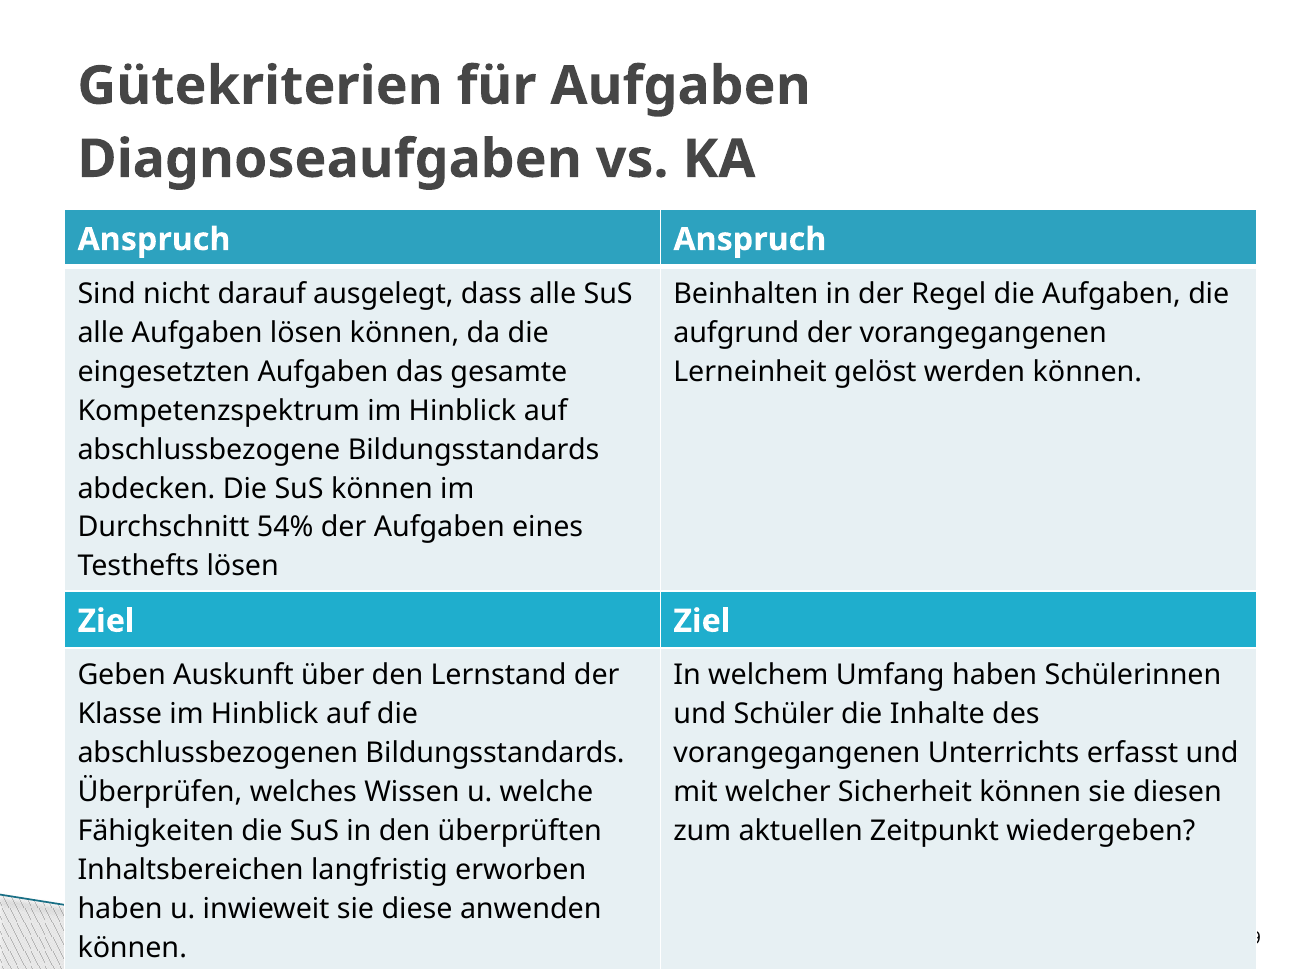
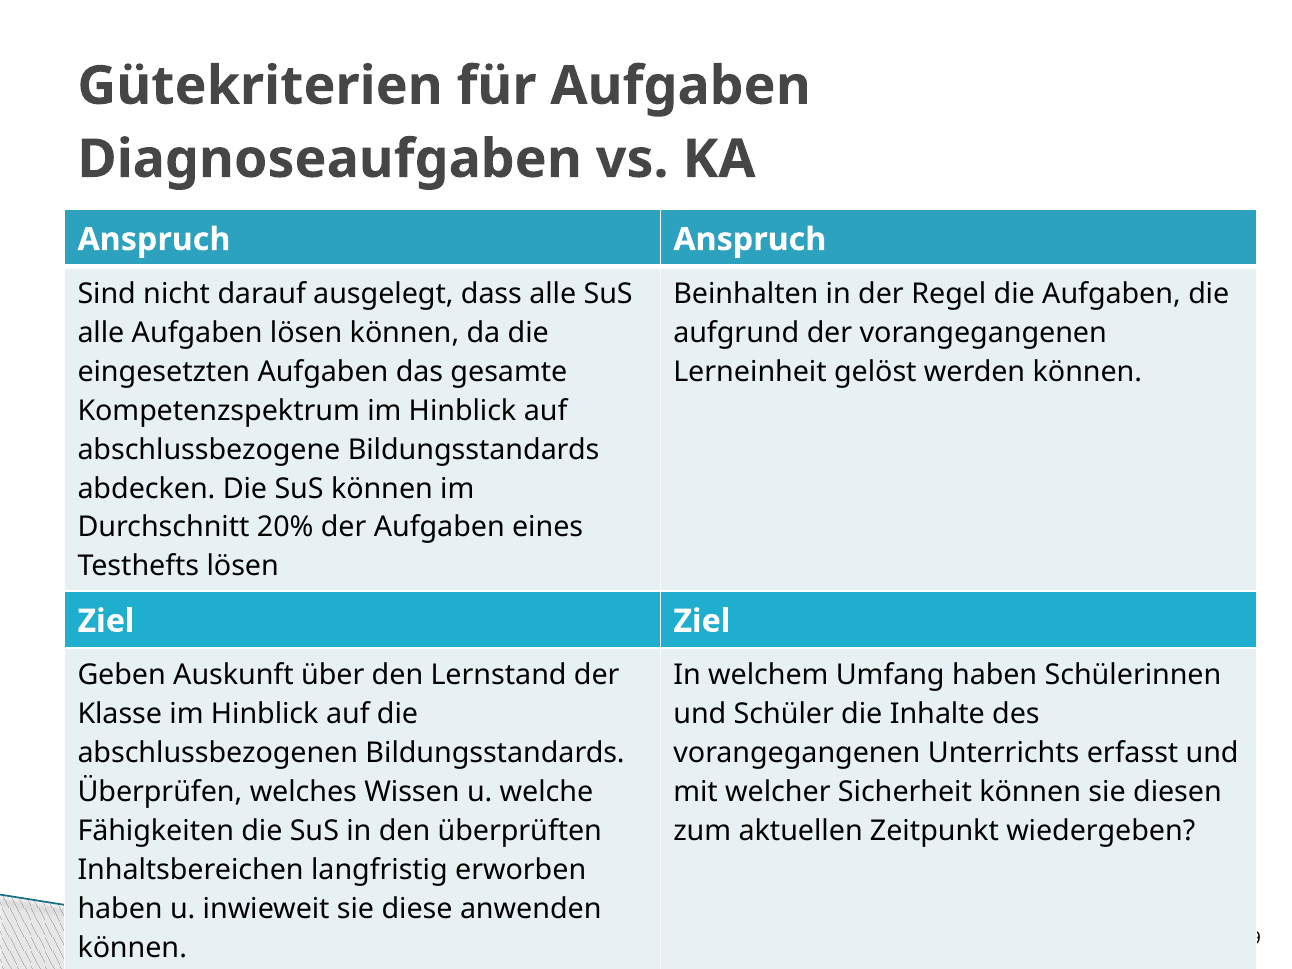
54%: 54% -> 20%
